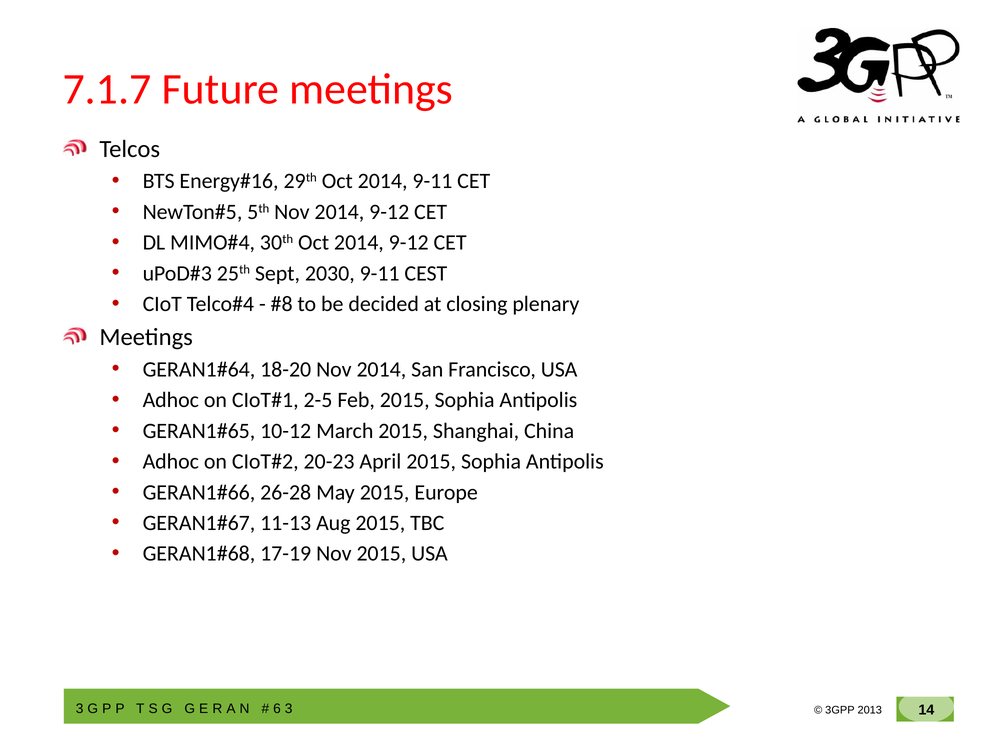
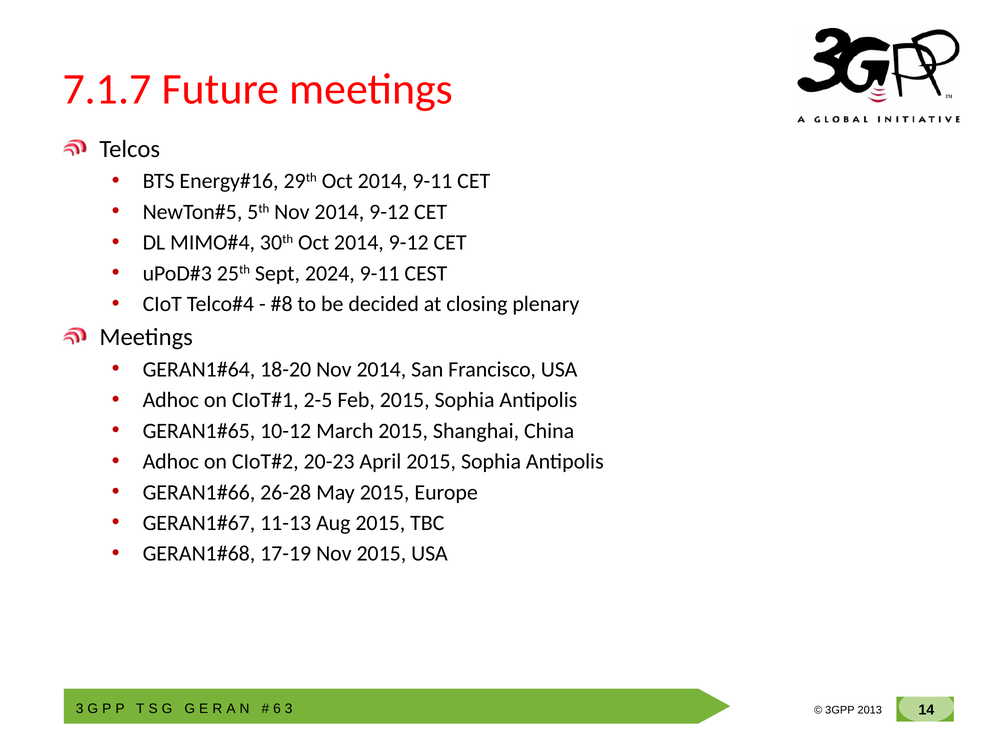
2030: 2030 -> 2024
